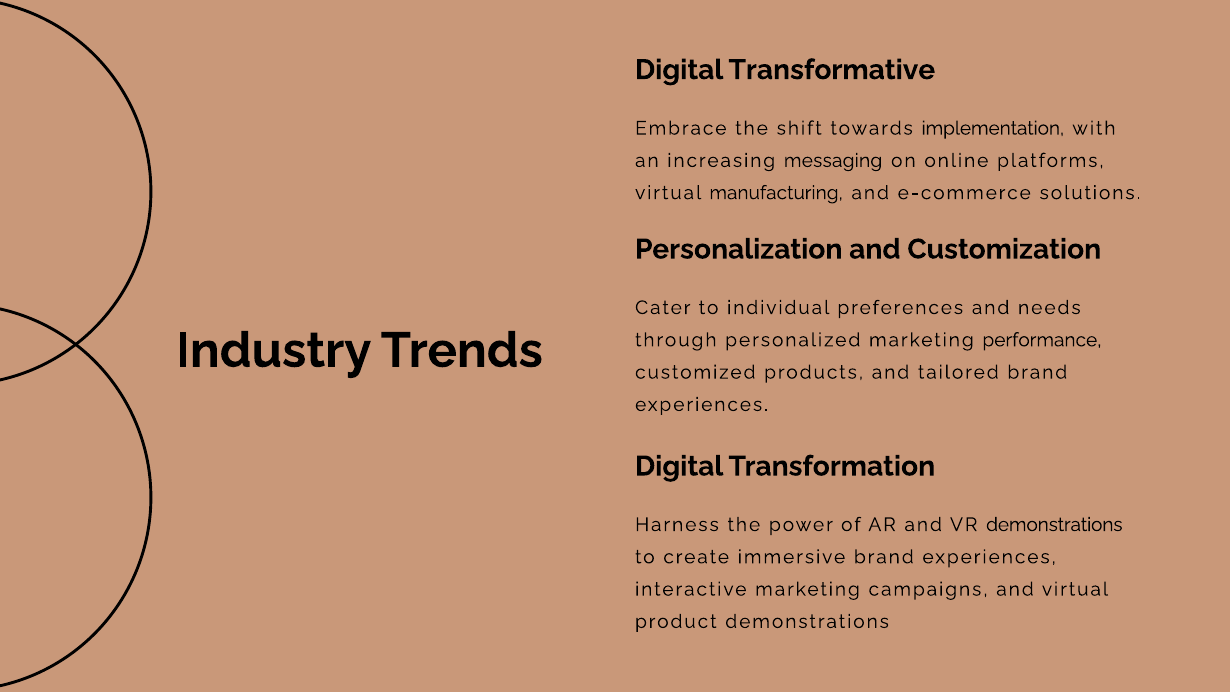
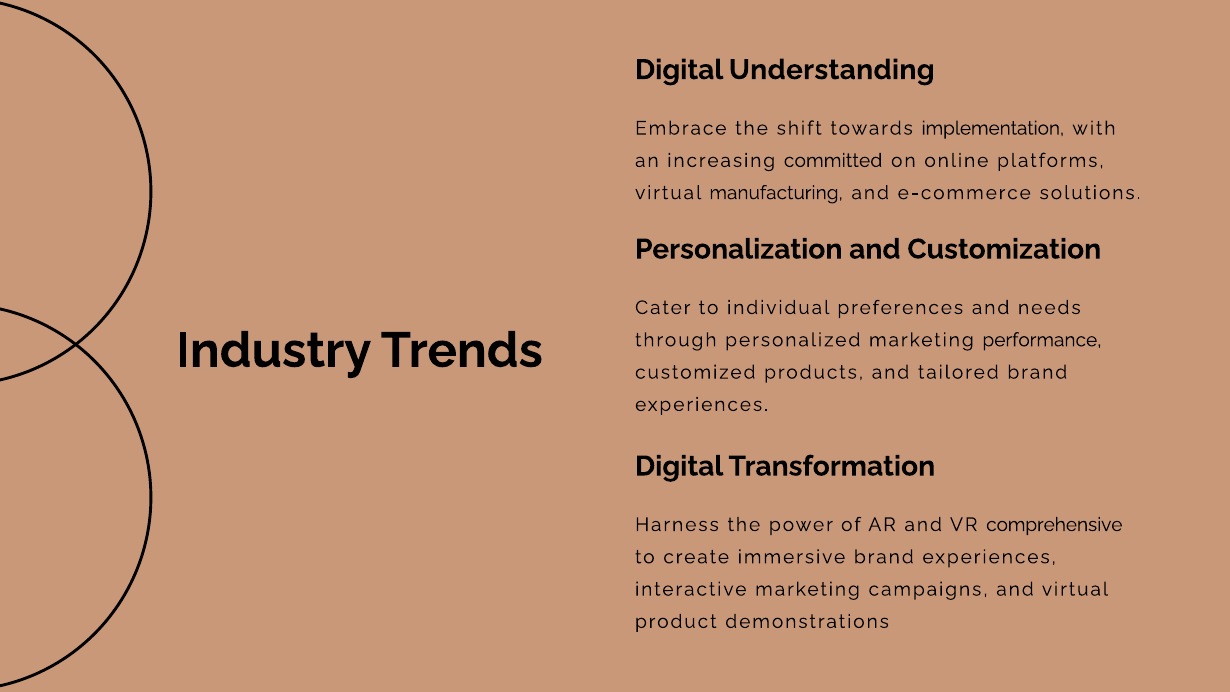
Transformative: Transformative -> Understanding
messaging: messaging -> committed
VR demonstrations: demonstrations -> comprehensive
